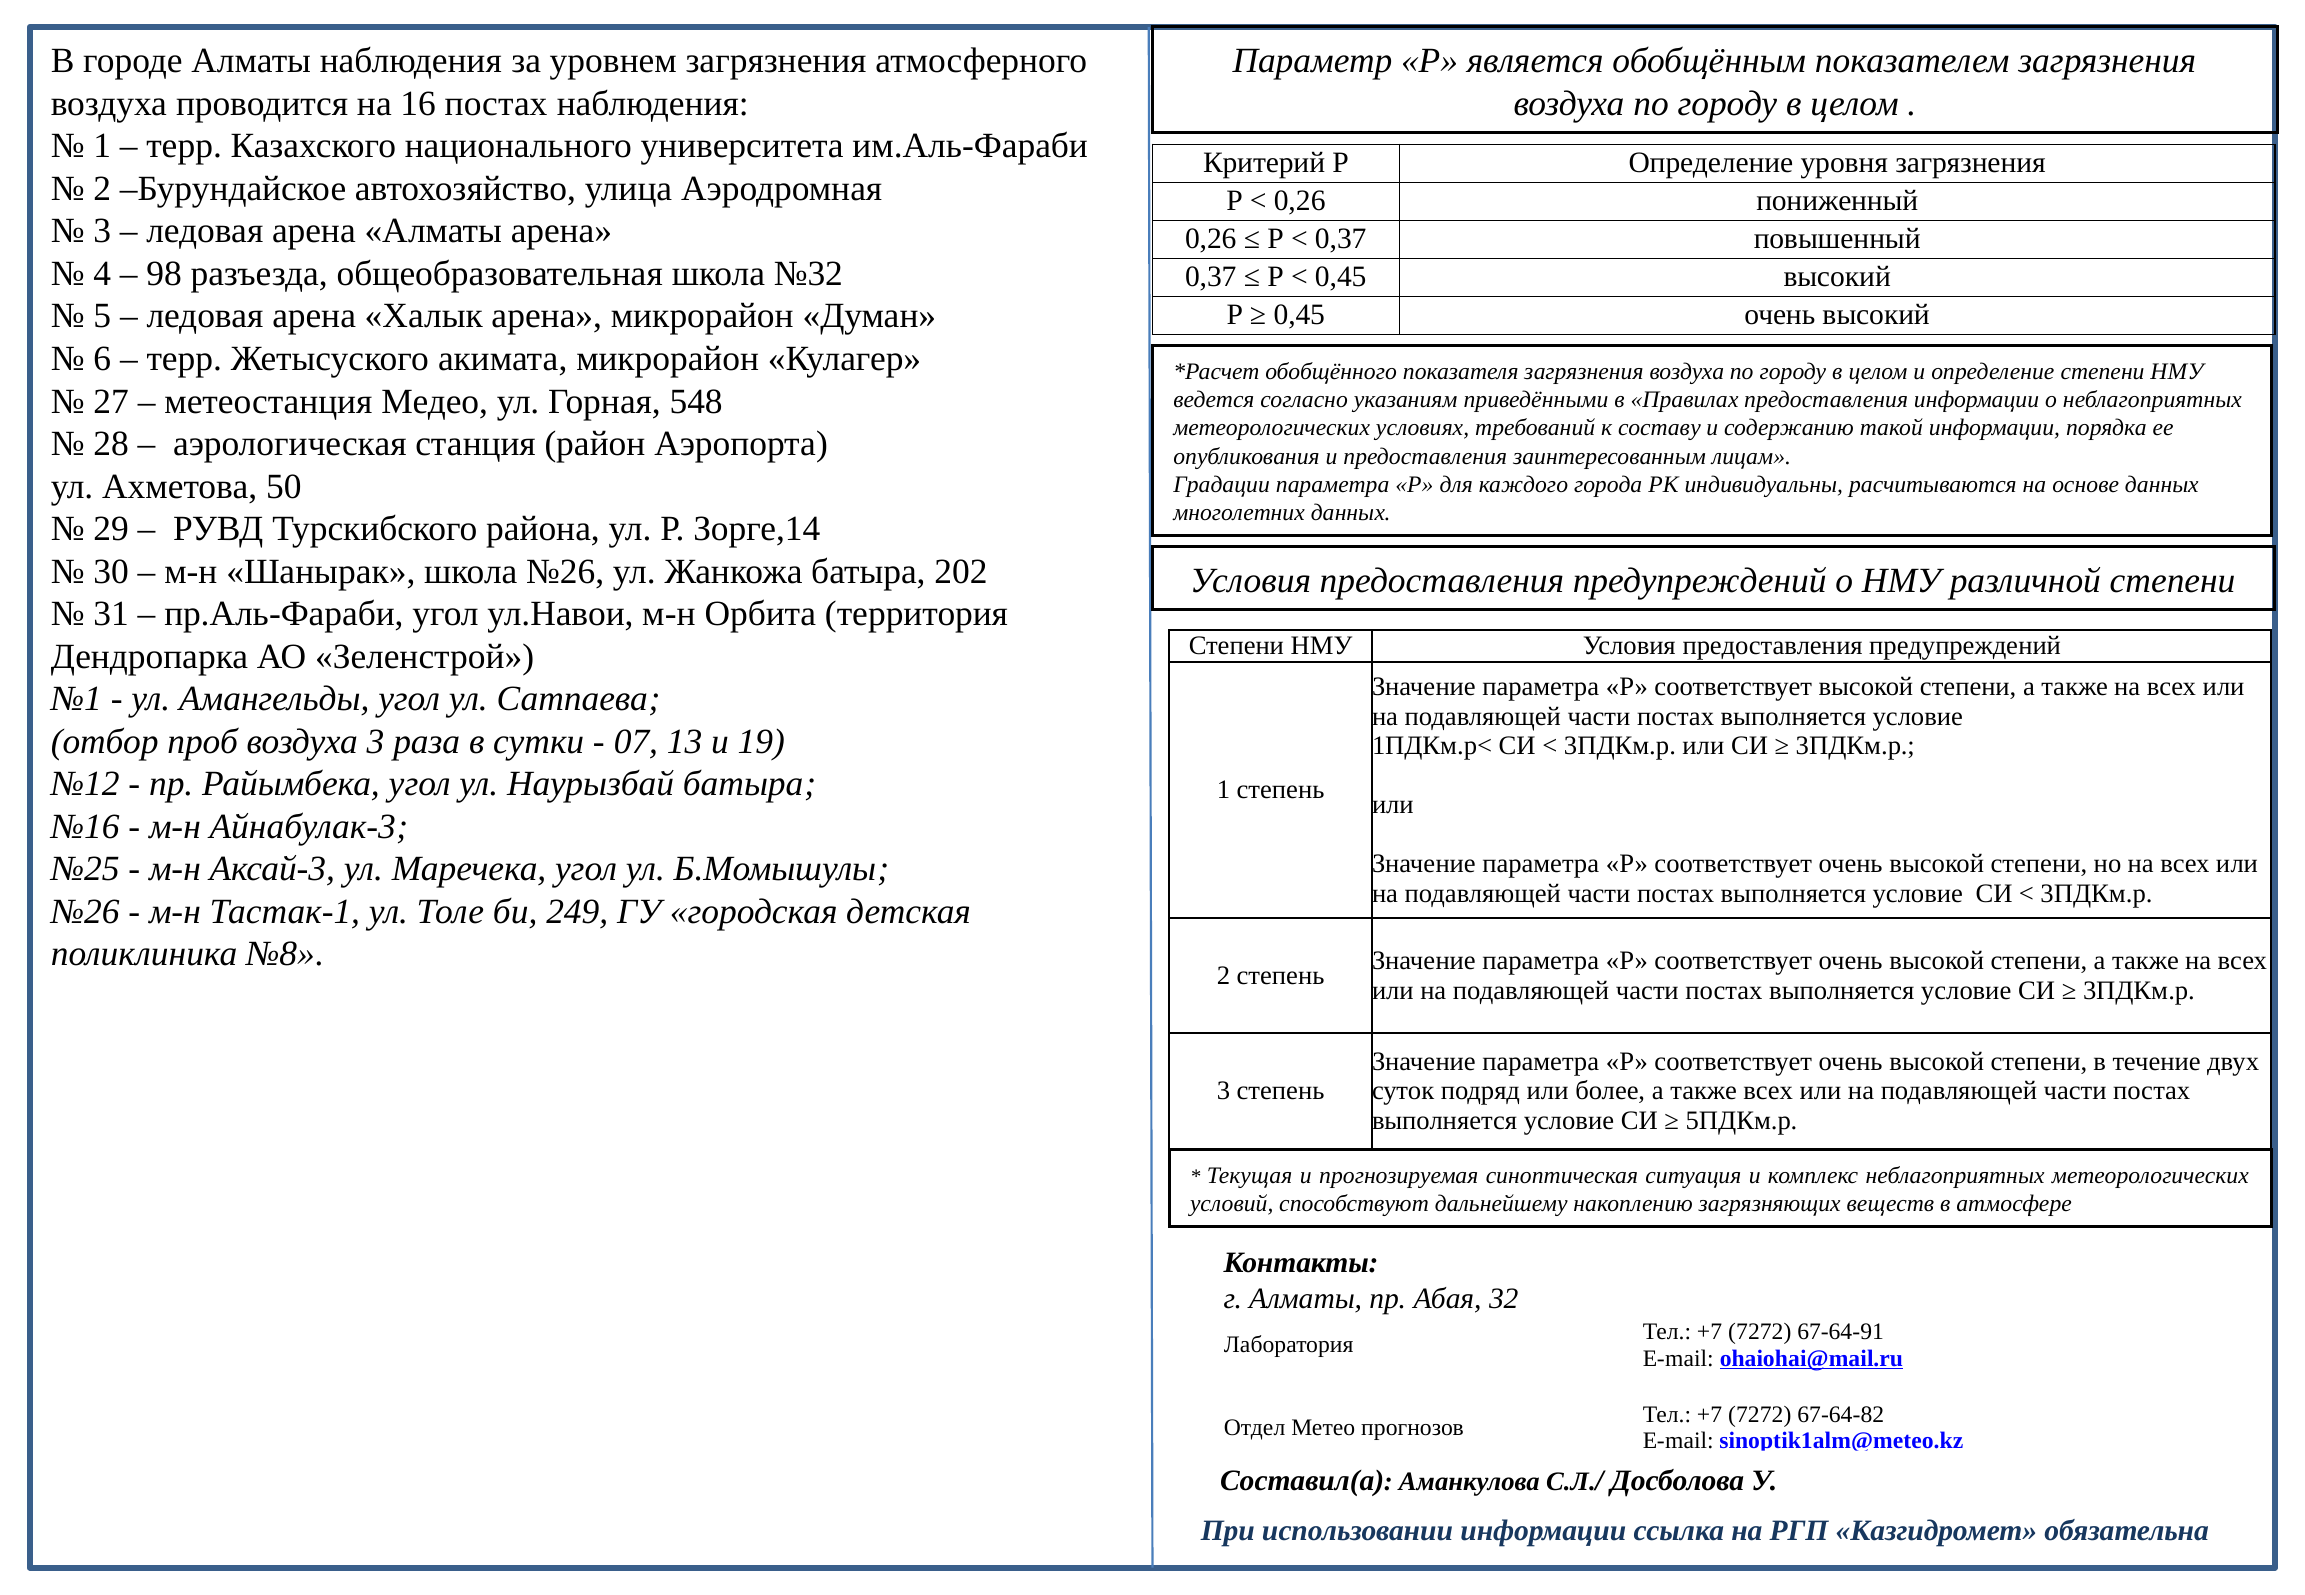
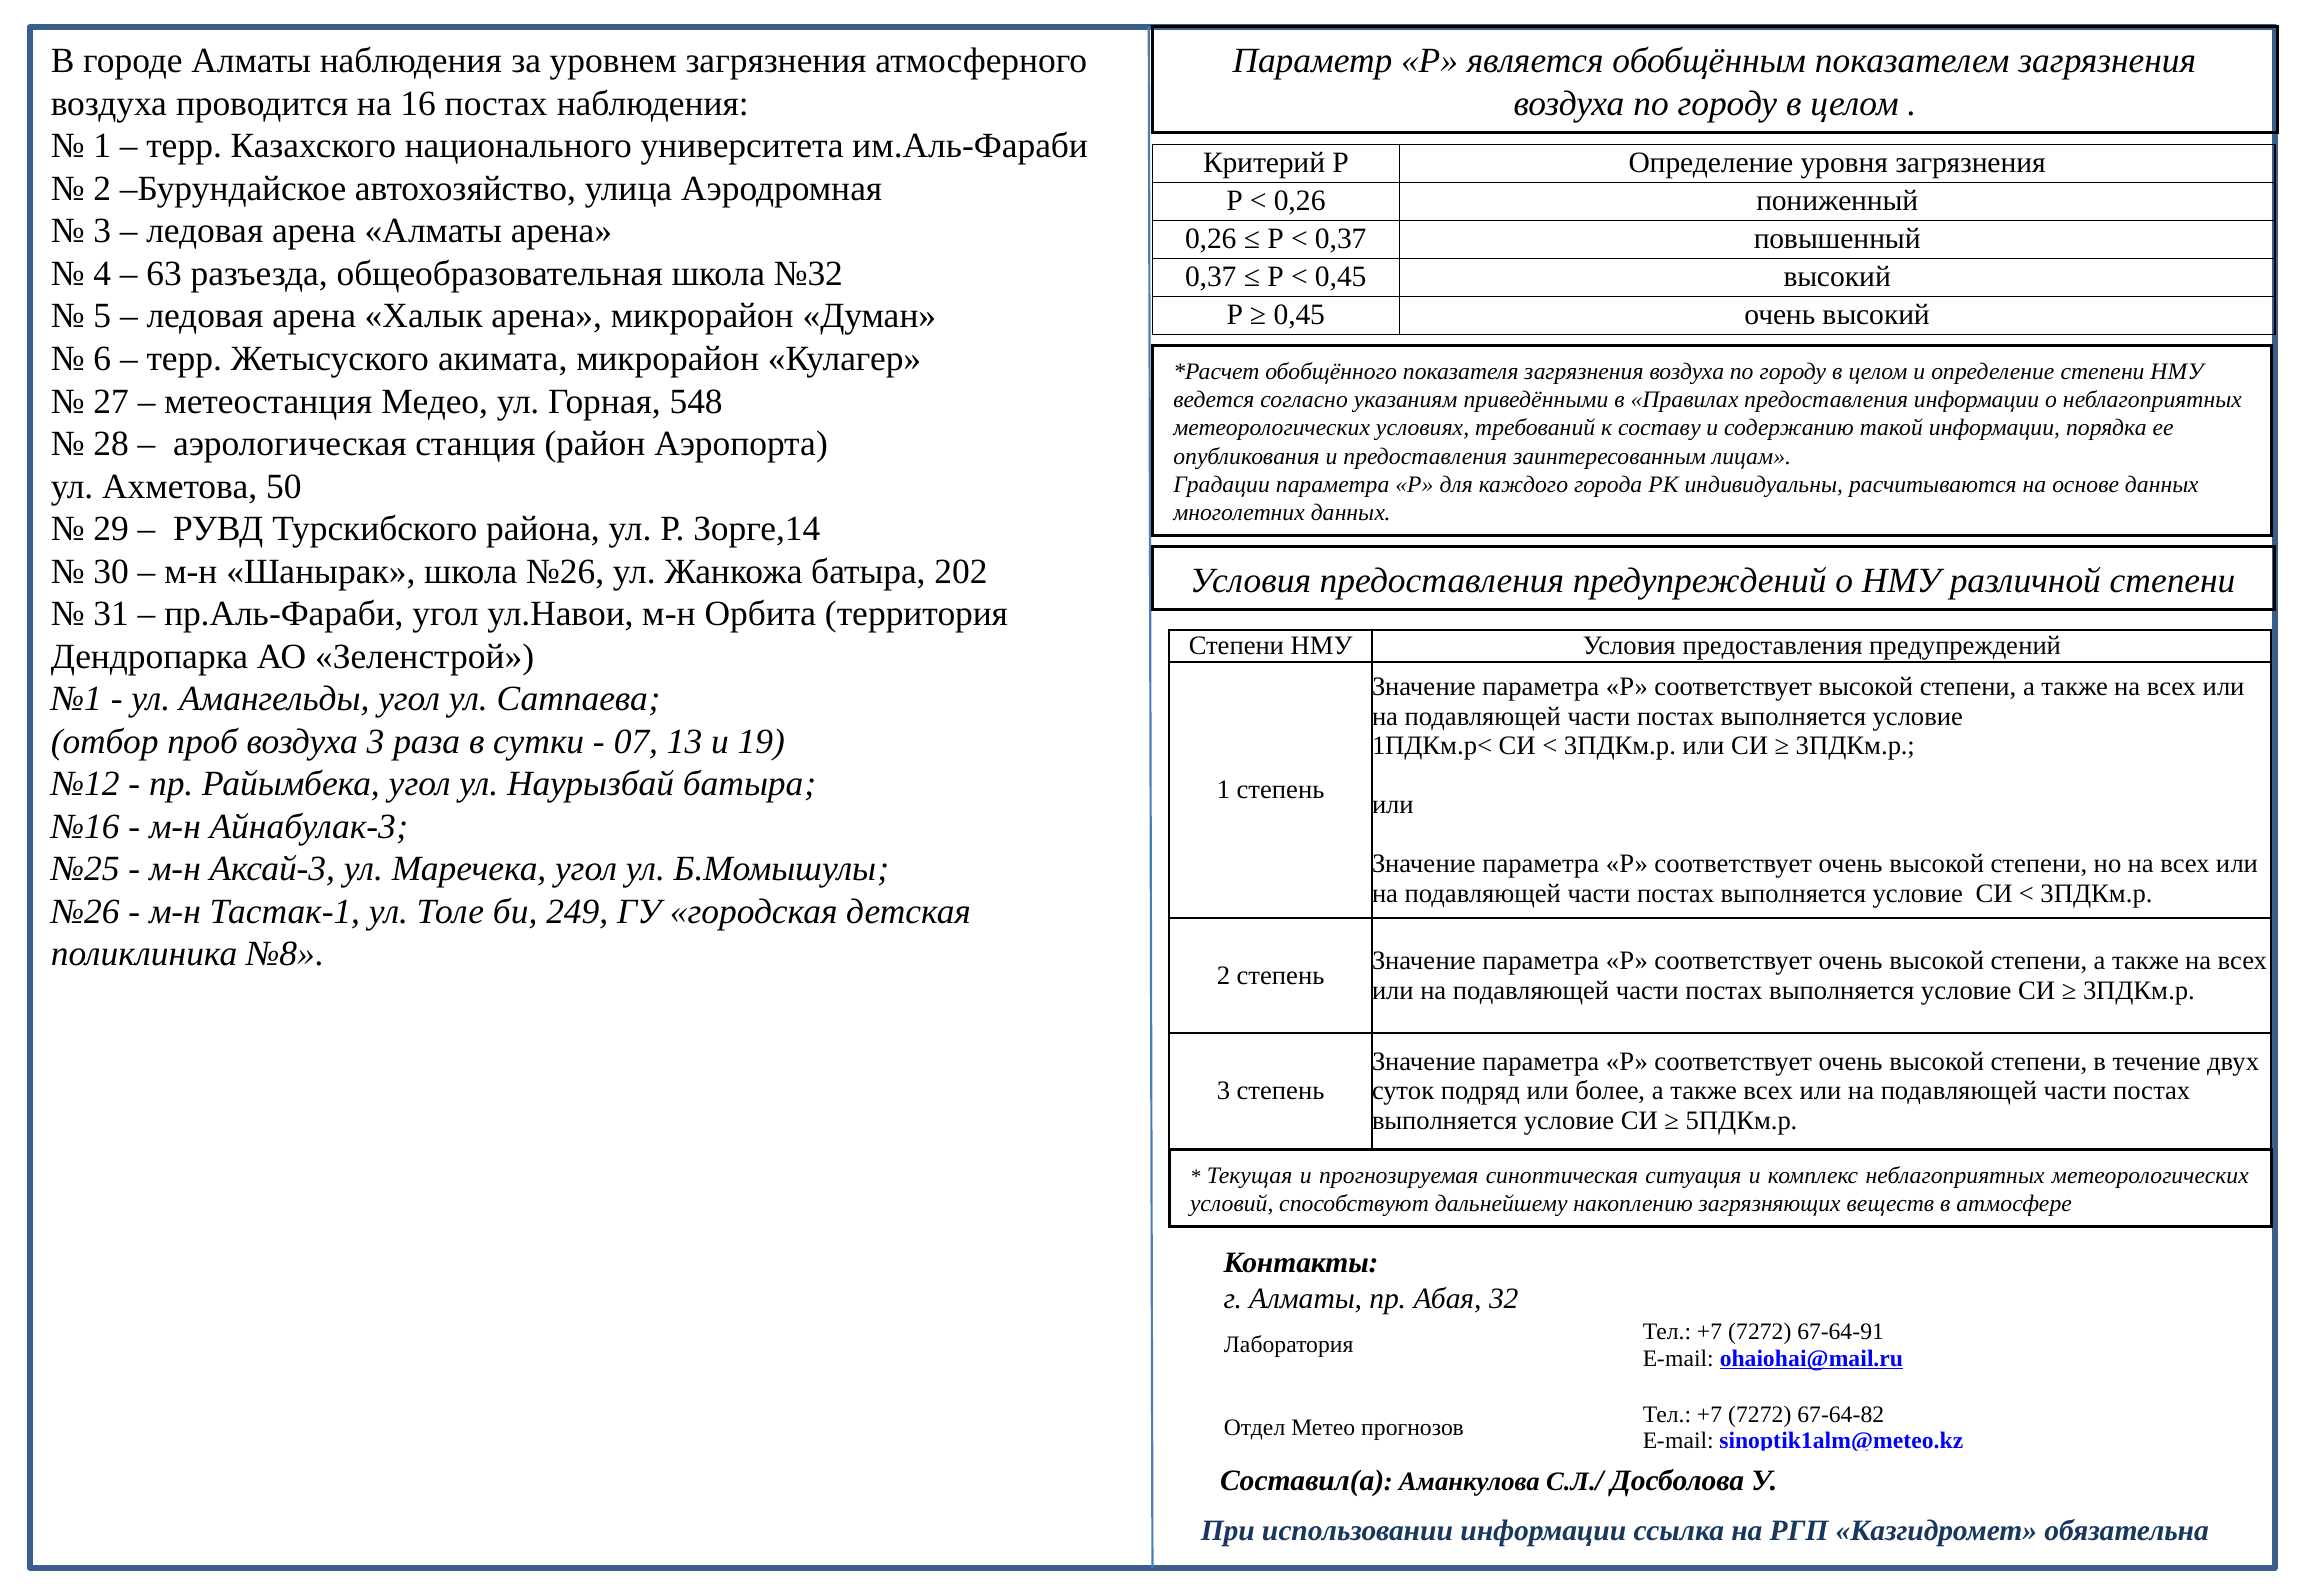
98: 98 -> 63
